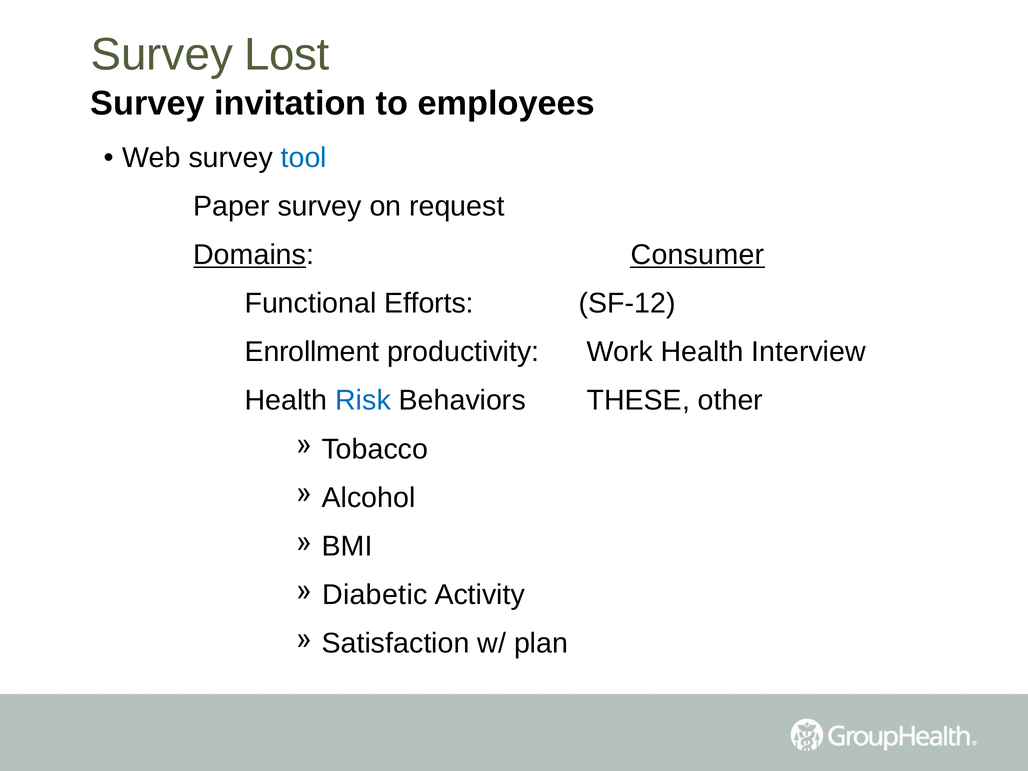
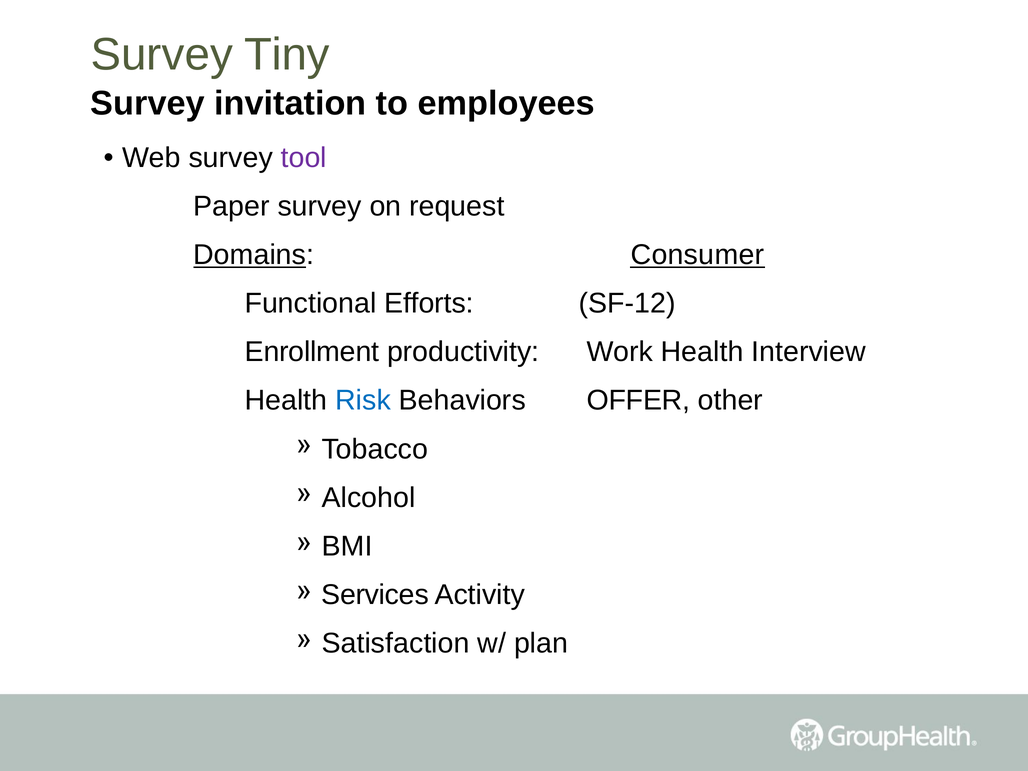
Lost: Lost -> Tiny
tool colour: blue -> purple
THESE: THESE -> OFFER
Diabetic: Diabetic -> Services
